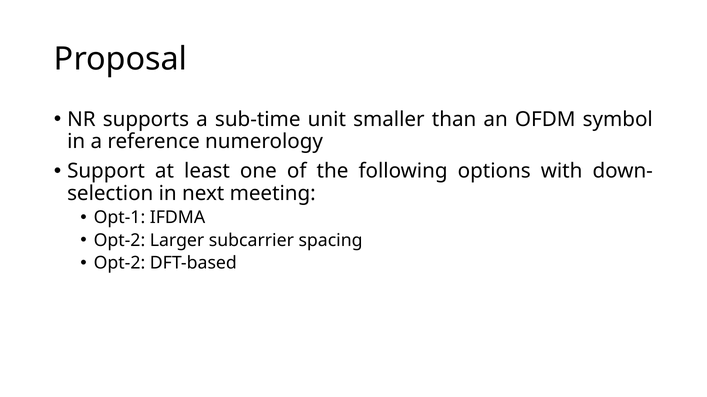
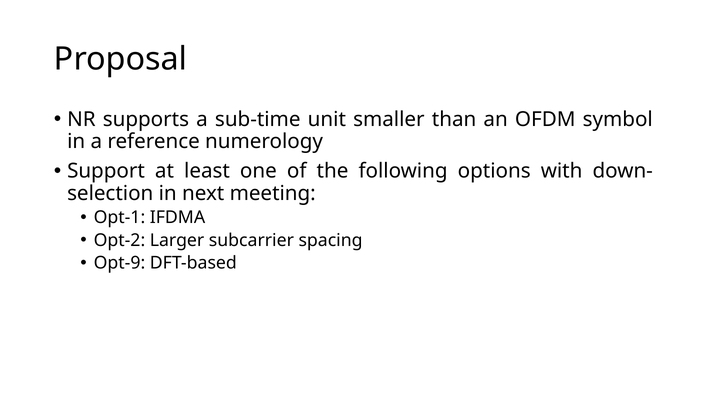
Opt-2 at (119, 263): Opt-2 -> Opt-9
